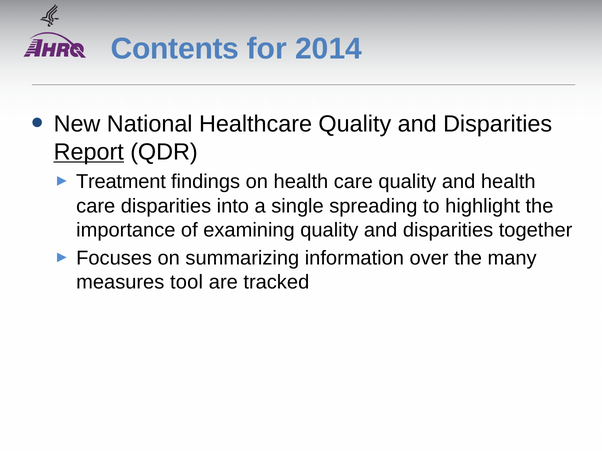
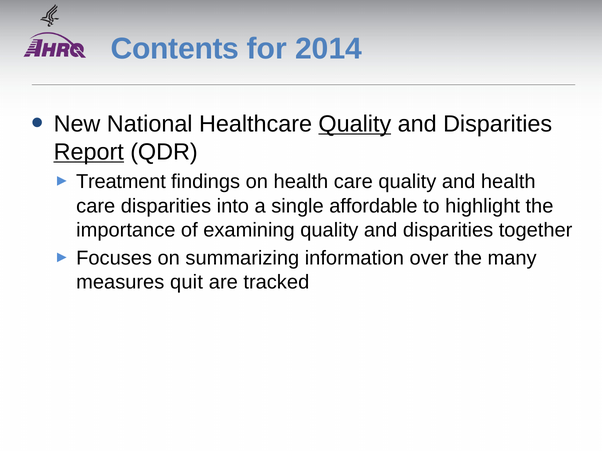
Quality at (355, 124) underline: none -> present
spreading: spreading -> affordable
tool: tool -> quit
